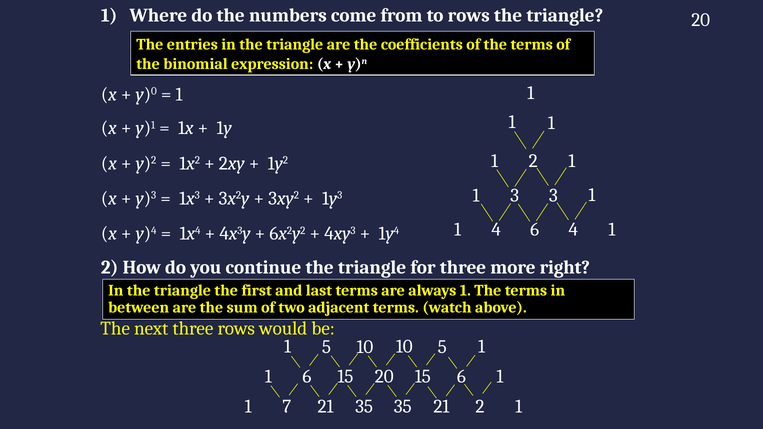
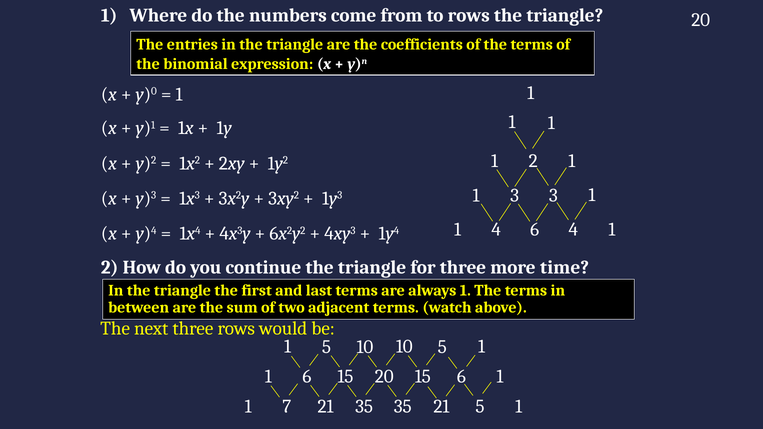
right: right -> time
21 2: 2 -> 5
